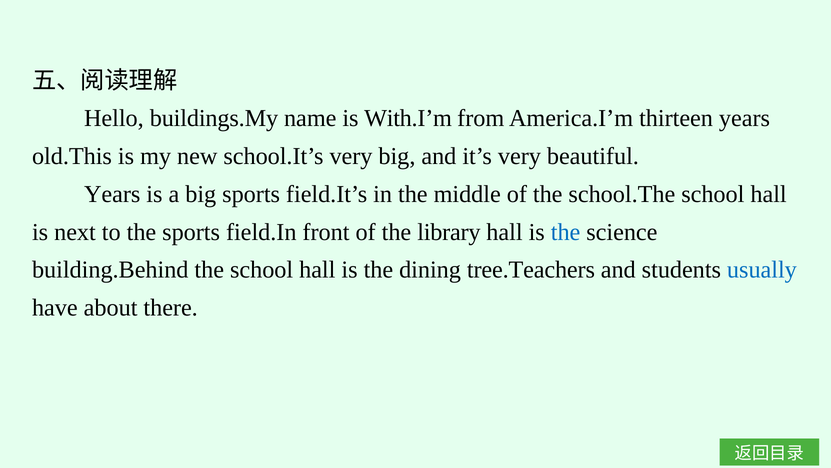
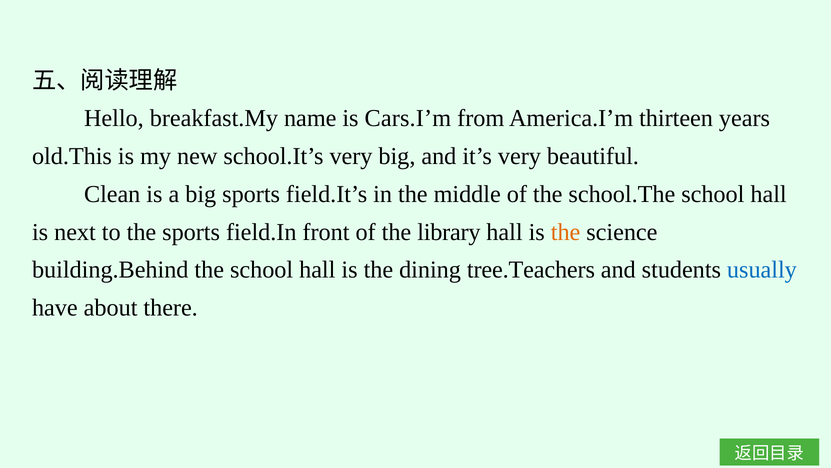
buildings.My: buildings.My -> breakfast.My
With.I’m: With.I’m -> Cars.I’m
Years at (112, 194): Years -> Clean
the at (566, 232) colour: blue -> orange
